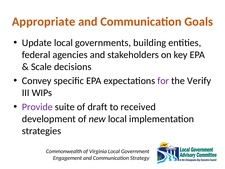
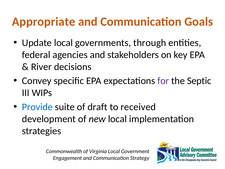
building: building -> through
Scale: Scale -> River
Verify: Verify -> Septic
Provide colour: purple -> blue
